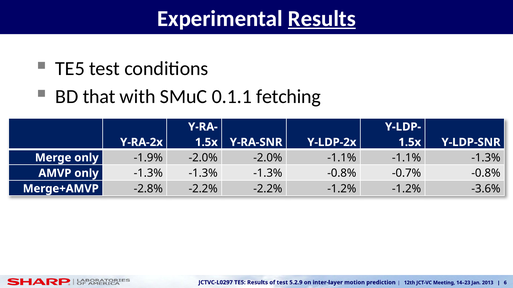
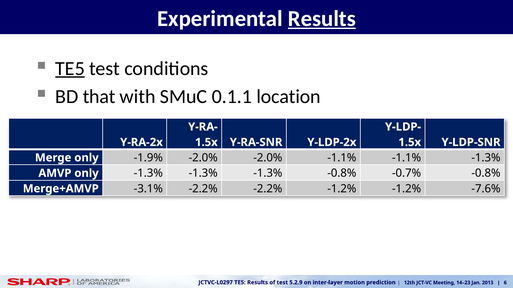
TE5 at (70, 69) underline: none -> present
fetching: fetching -> location
-2.8%: -2.8% -> -3.1%
-3.6%: -3.6% -> -7.6%
